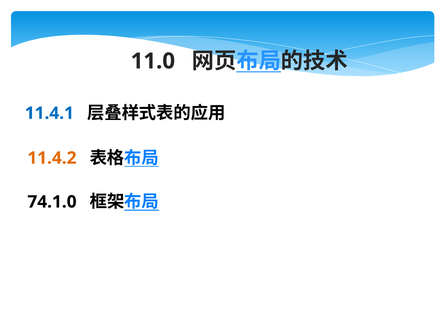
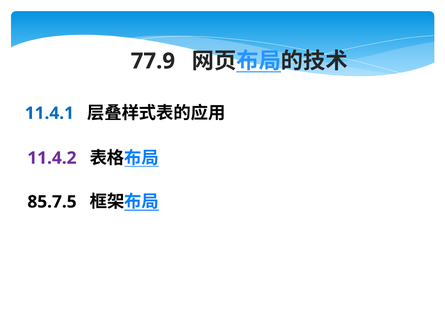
11.0: 11.0 -> 77.9
11.4.2 colour: orange -> purple
74.1.0: 74.1.0 -> 85.7.5
